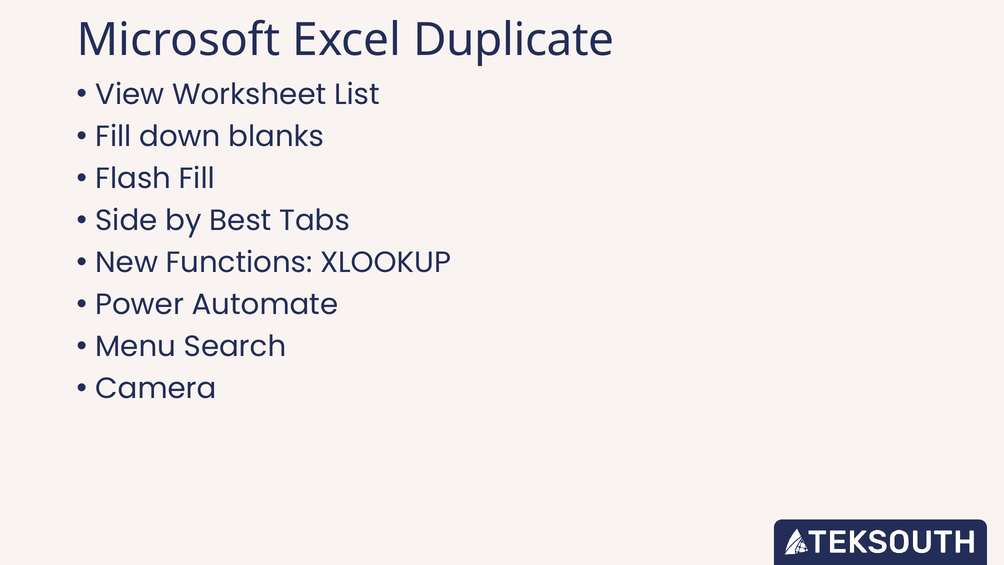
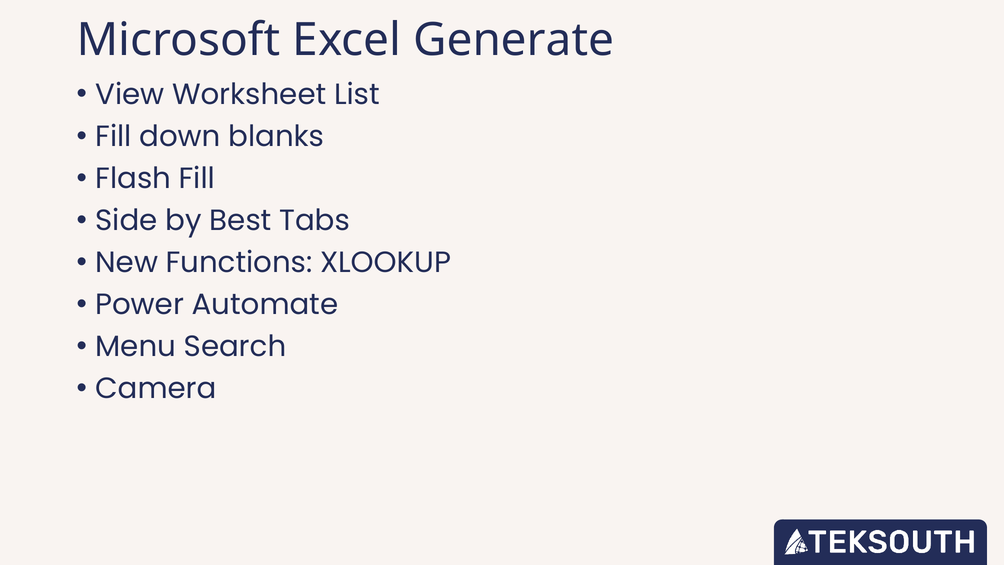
Duplicate: Duplicate -> Generate
